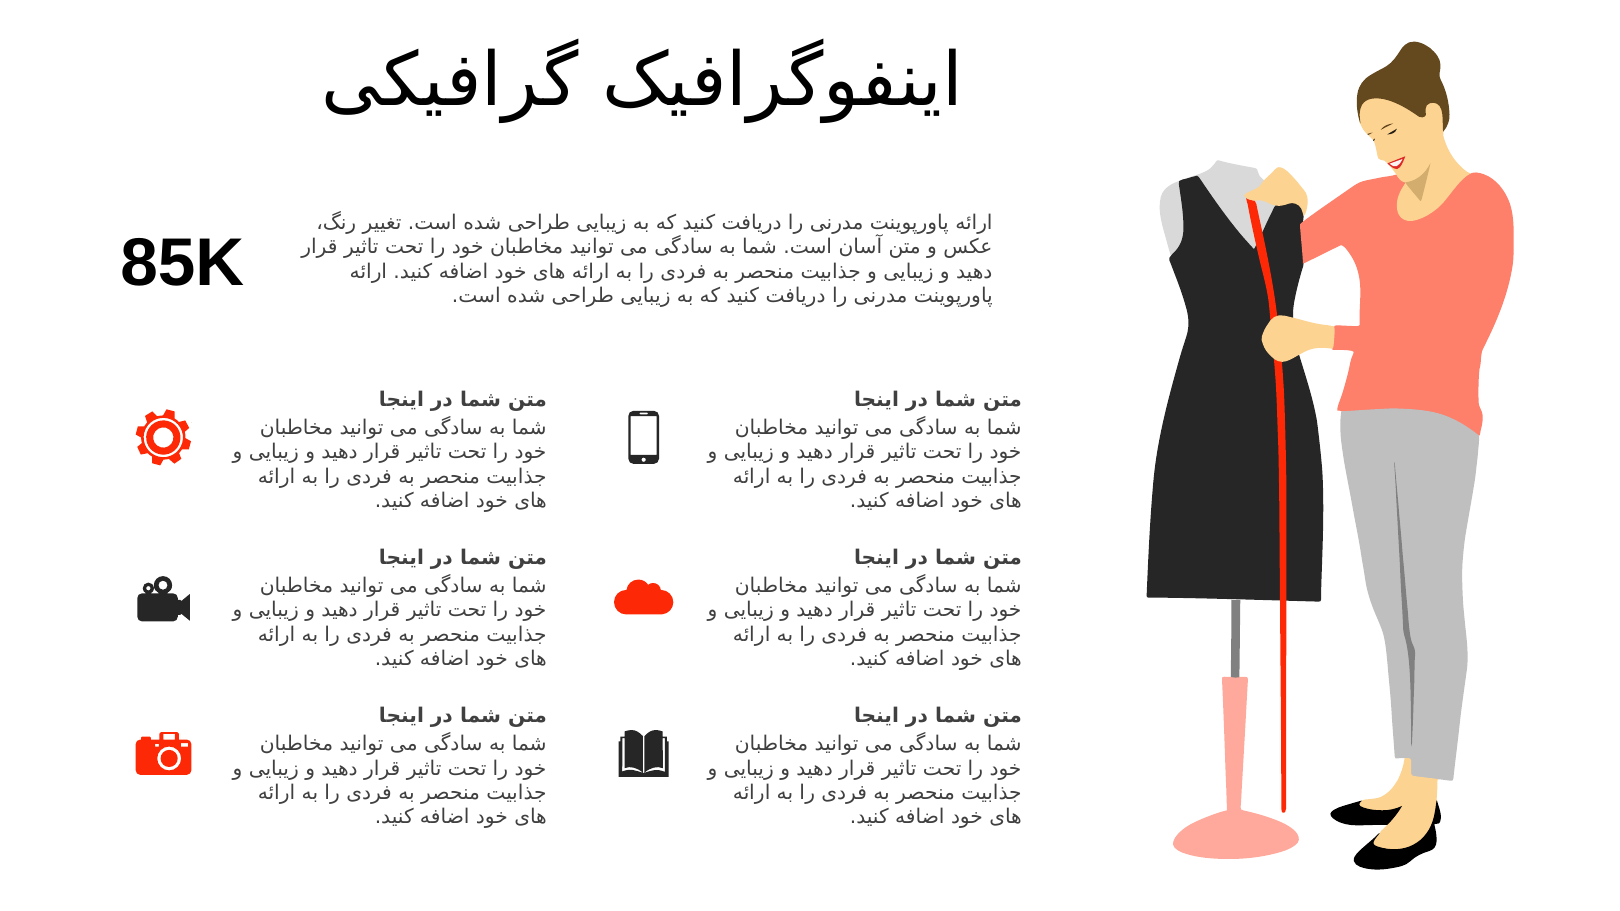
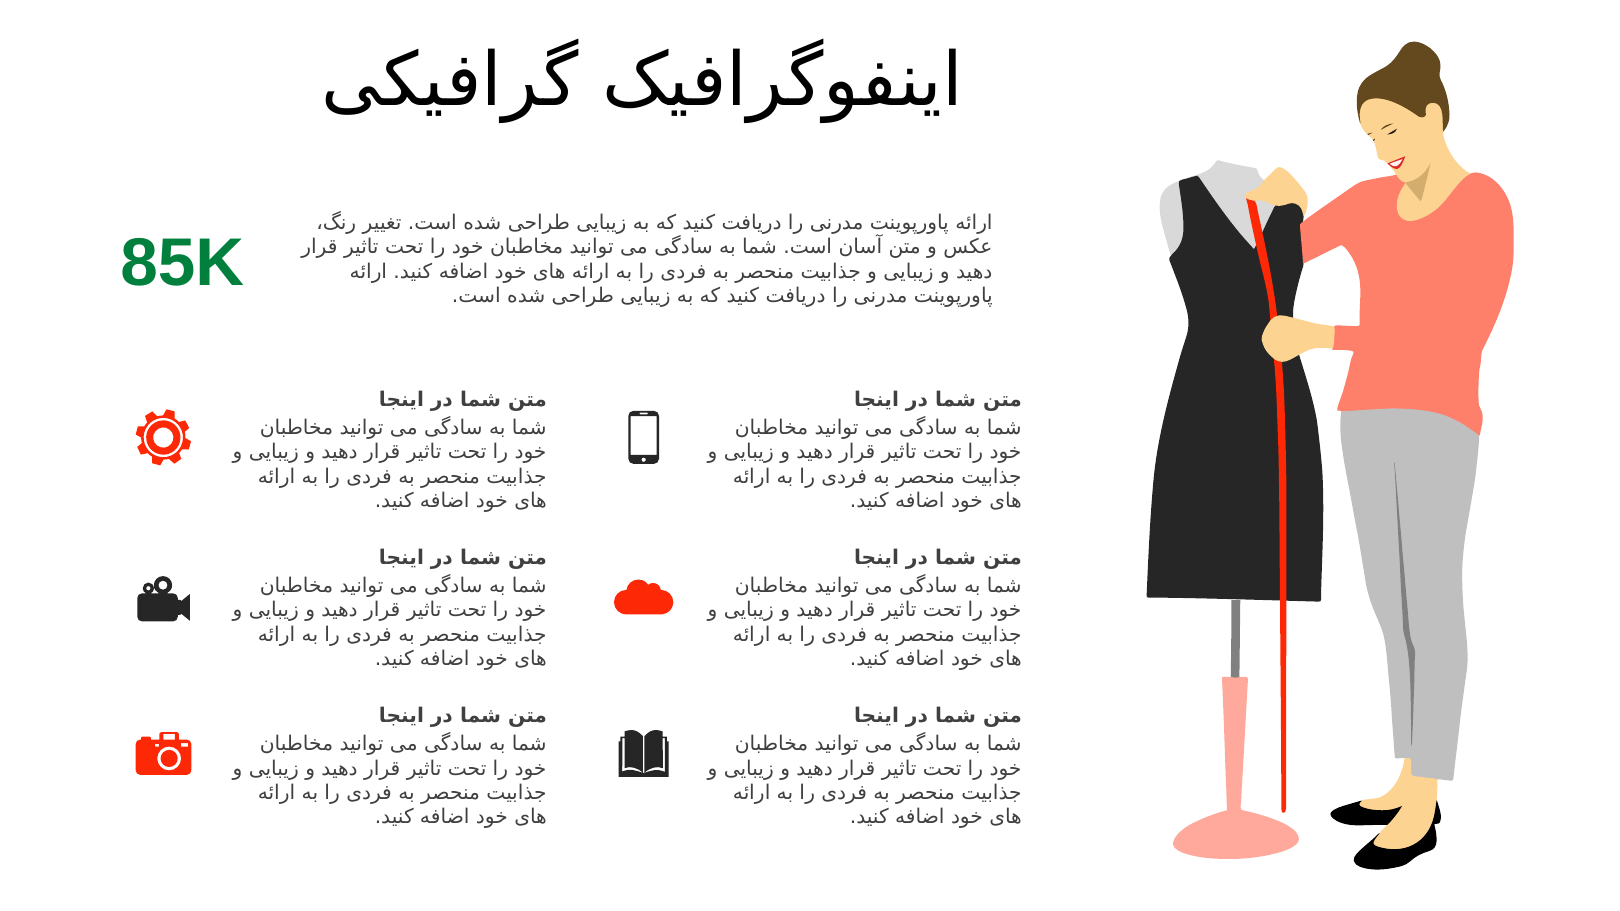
85K colour: black -> green
